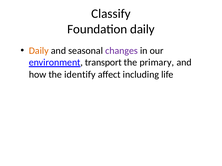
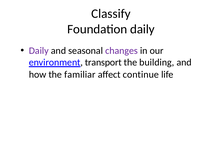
Daily at (39, 51) colour: orange -> purple
primary: primary -> building
identify: identify -> familiar
including: including -> continue
